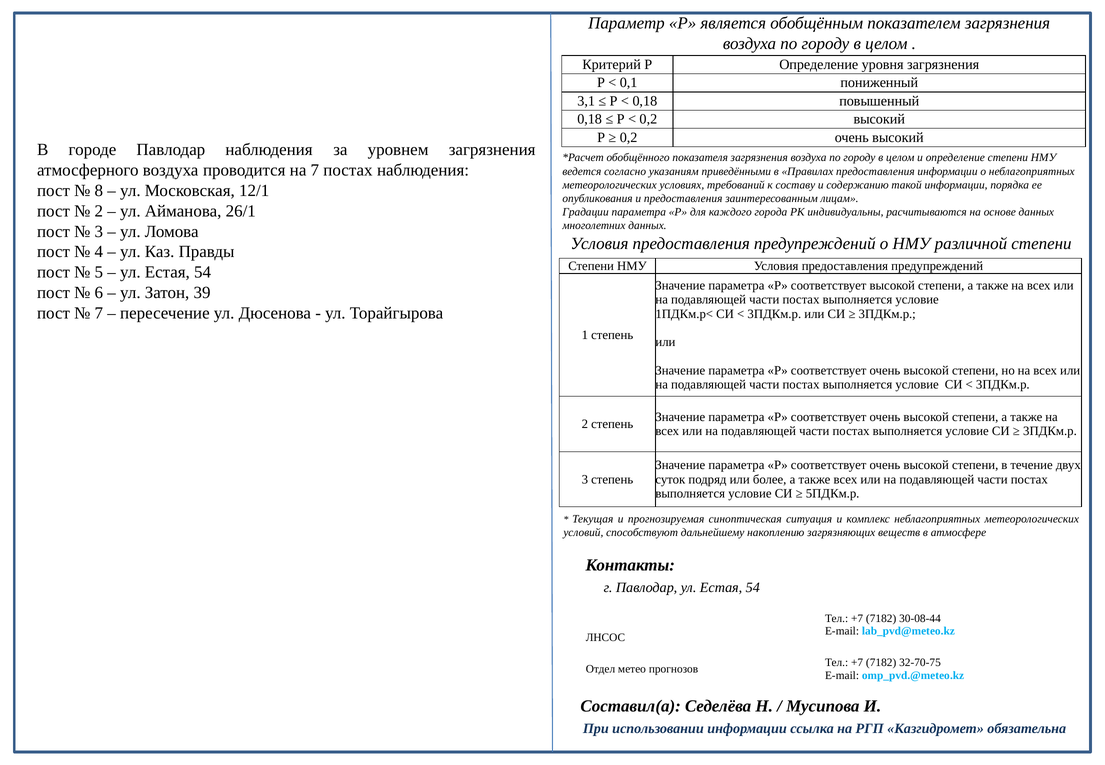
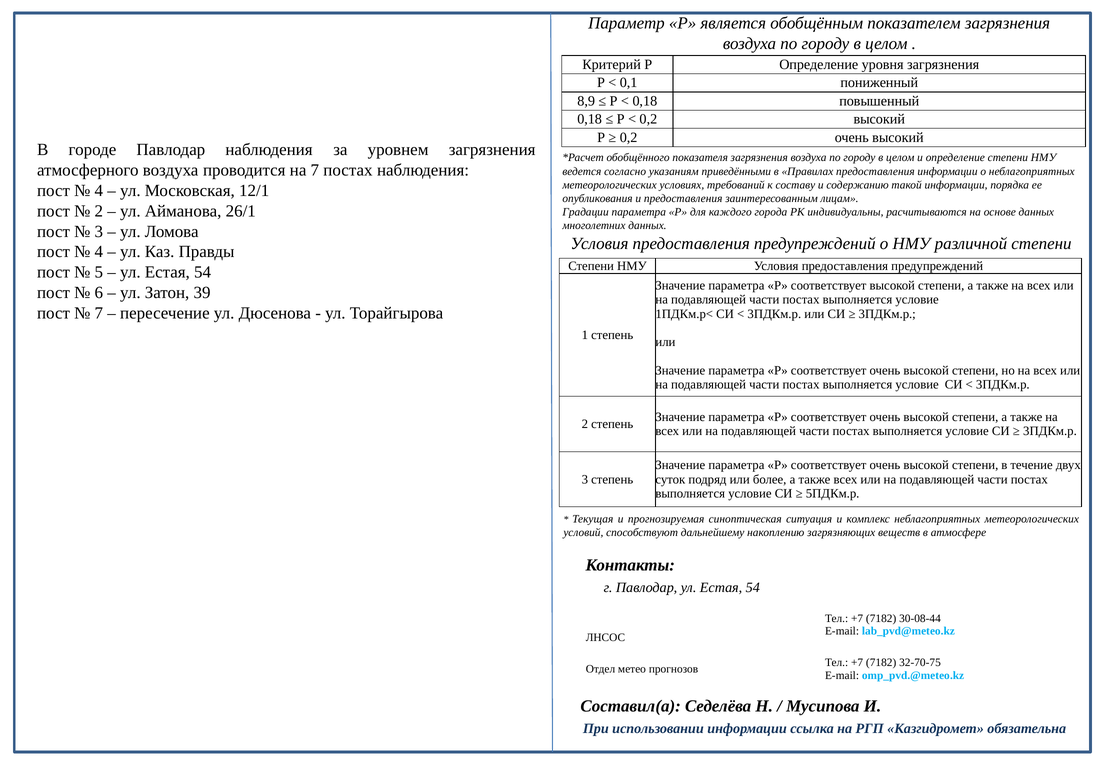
3,1: 3,1 -> 8,9
8 at (99, 191): 8 -> 4
